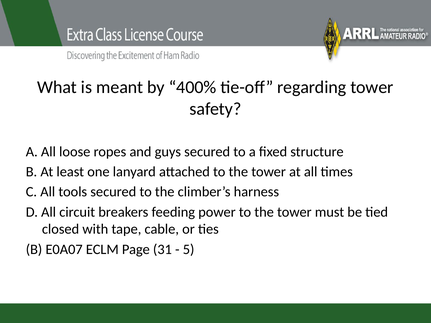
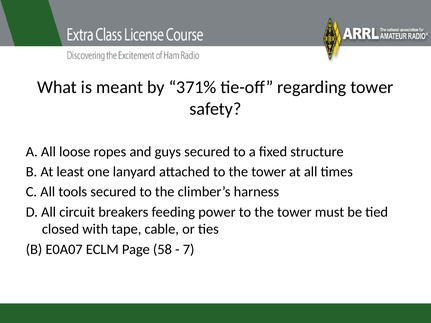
400%: 400% -> 371%
31: 31 -> 58
5: 5 -> 7
